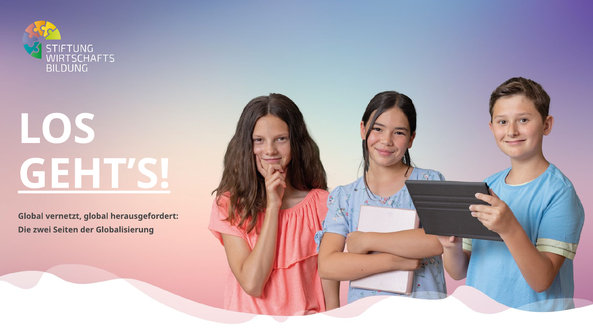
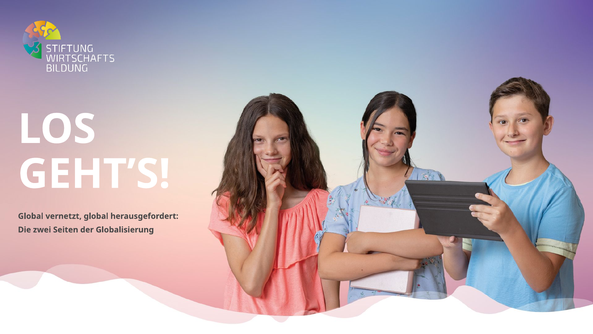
GEHT’S underline: present -> none
